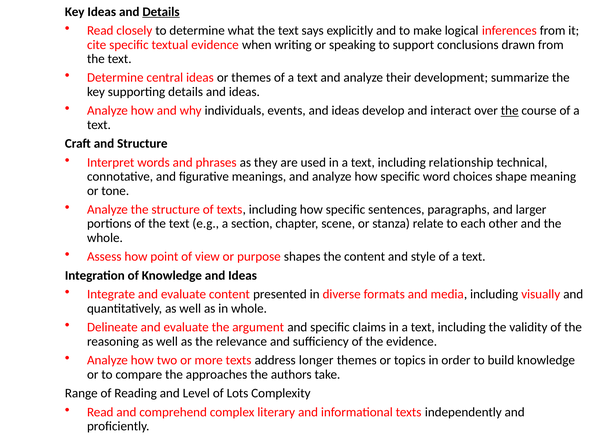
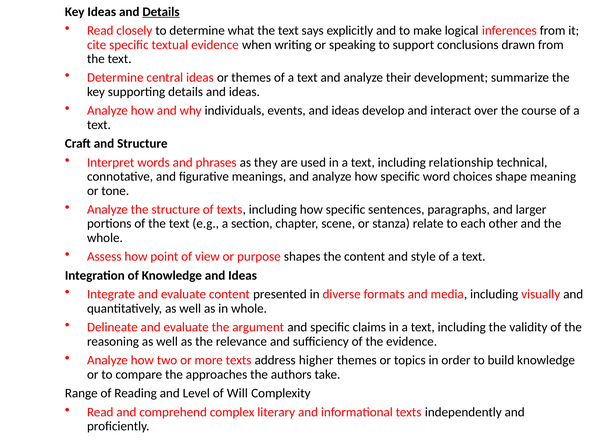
the at (510, 111) underline: present -> none
longer: longer -> higher
Lots: Lots -> Will
